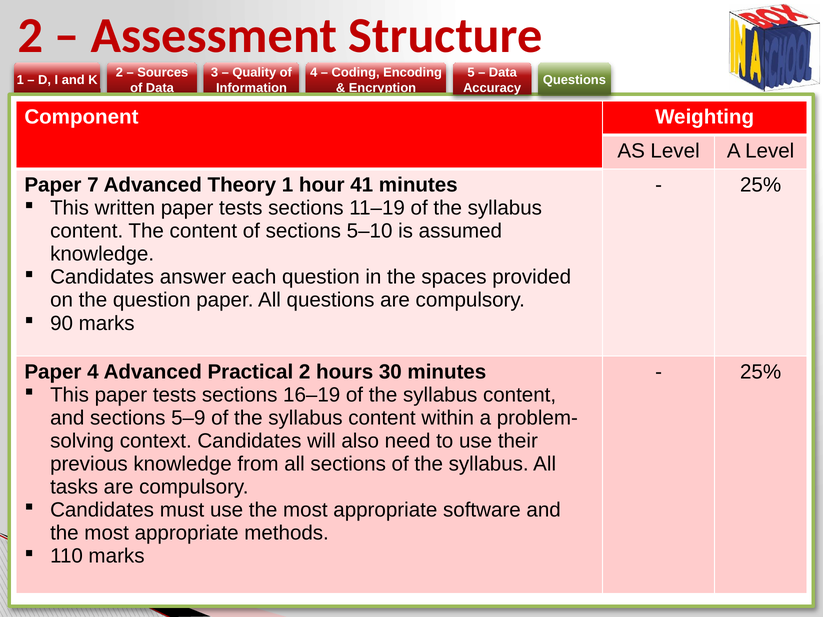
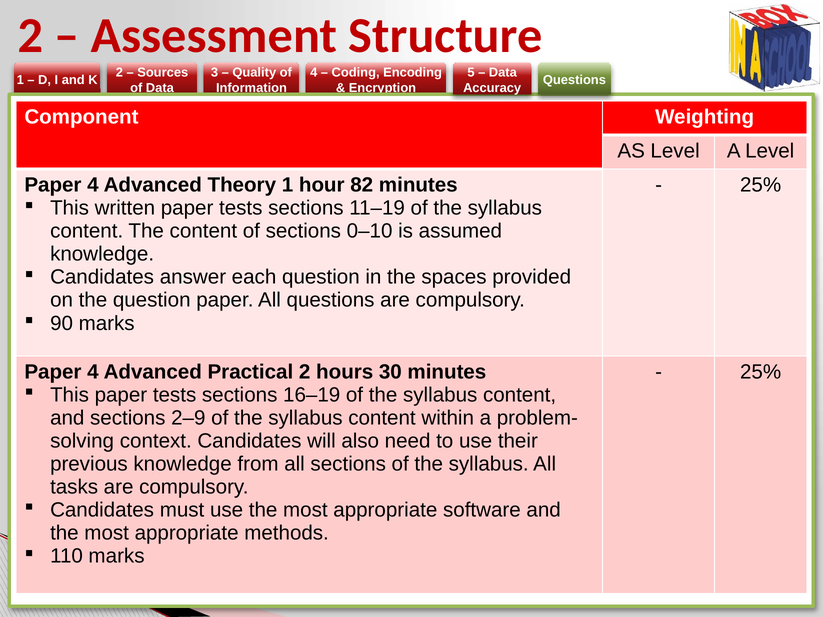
7 at (93, 185): 7 -> 4
41: 41 -> 82
5–10: 5–10 -> 0–10
5–9: 5–9 -> 2–9
